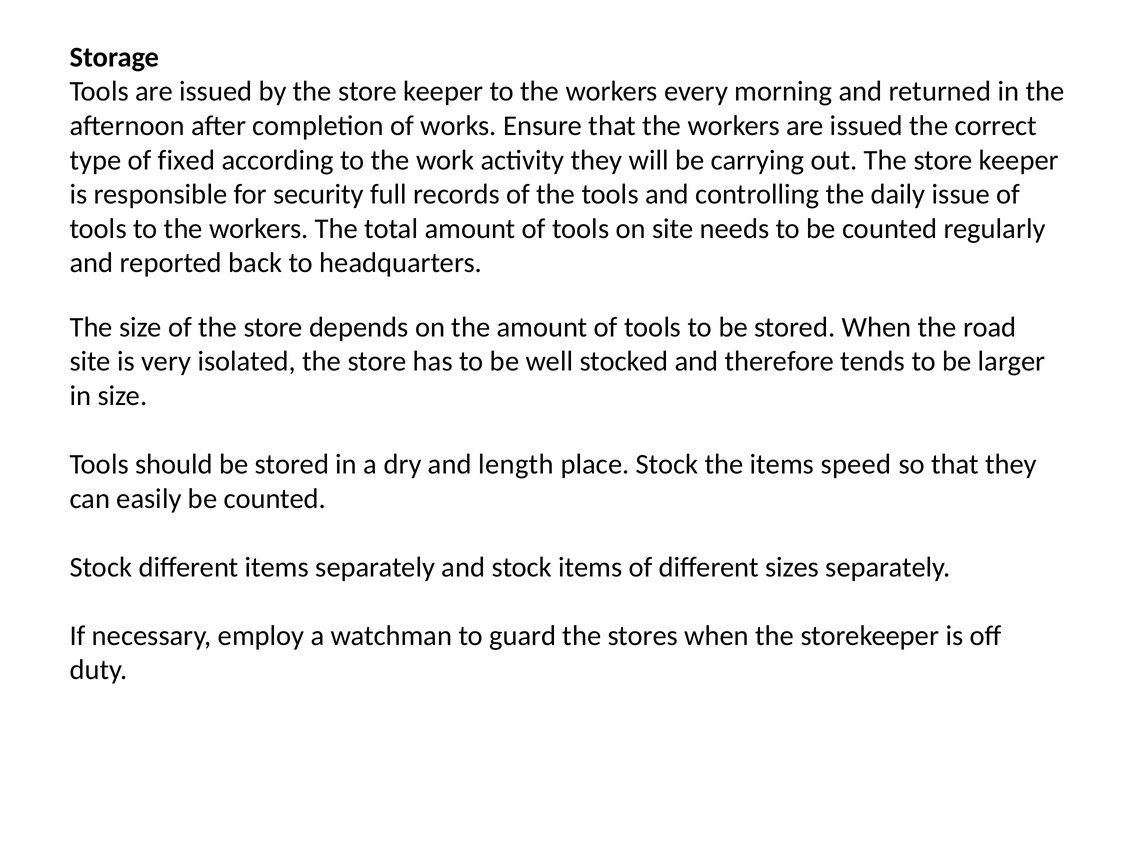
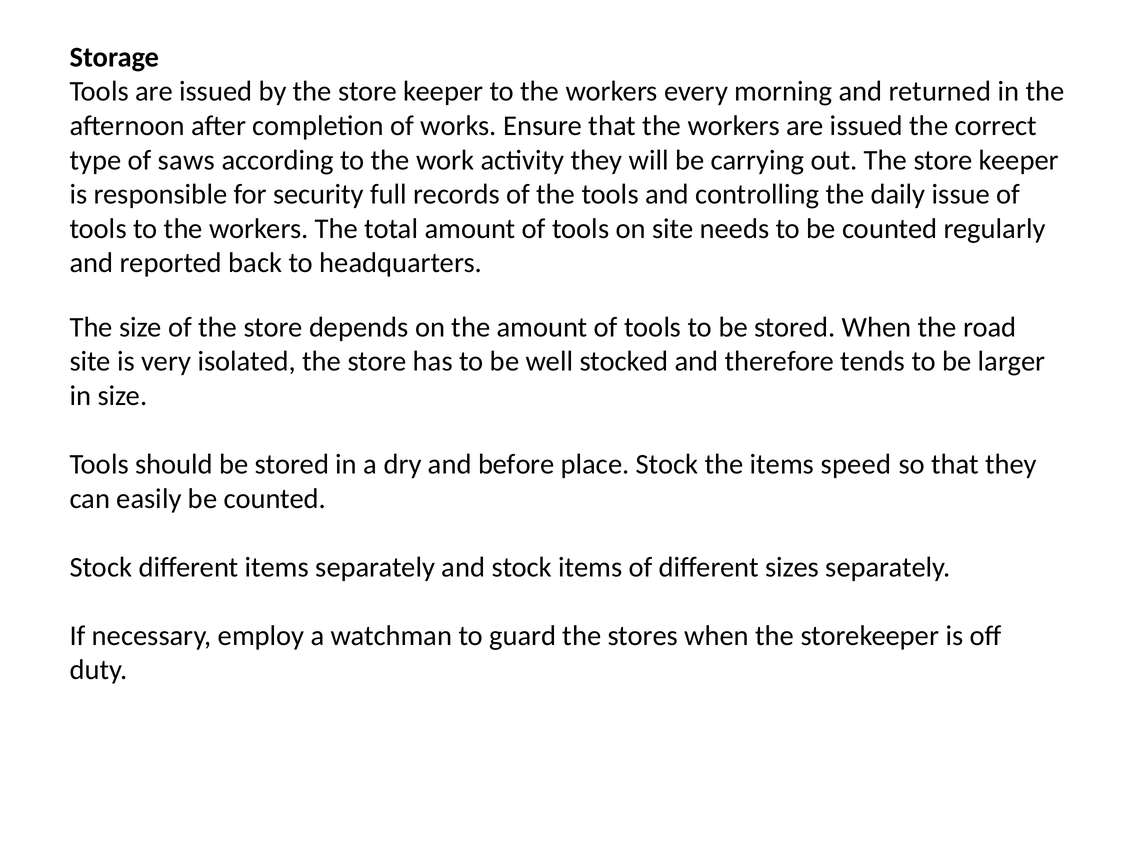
fixed: fixed -> saws
length: length -> before
